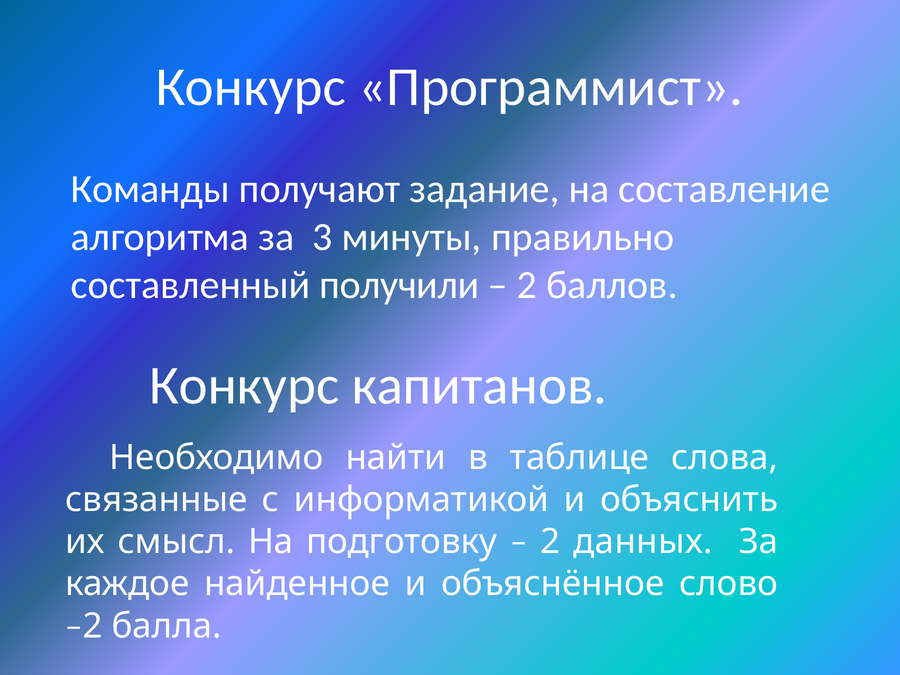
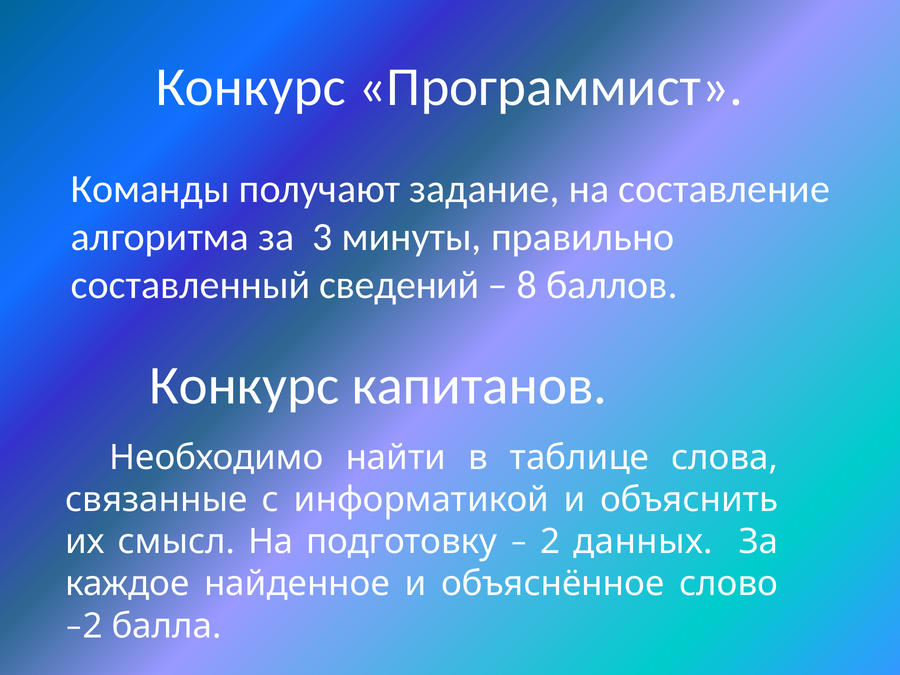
получили: получили -> сведений
2 at (527, 285): 2 -> 8
